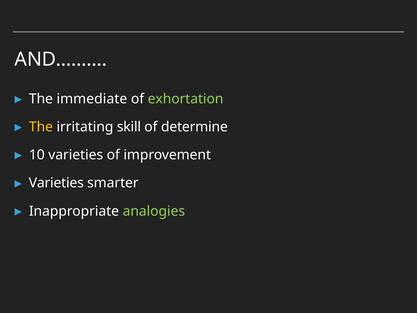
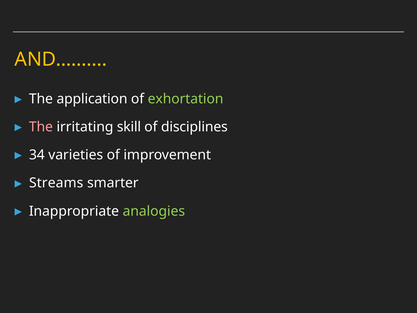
AND……… colour: white -> yellow
immediate: immediate -> application
The at (41, 127) colour: yellow -> pink
determine: determine -> disciplines
10: 10 -> 34
Varieties at (56, 183): Varieties -> Streams
